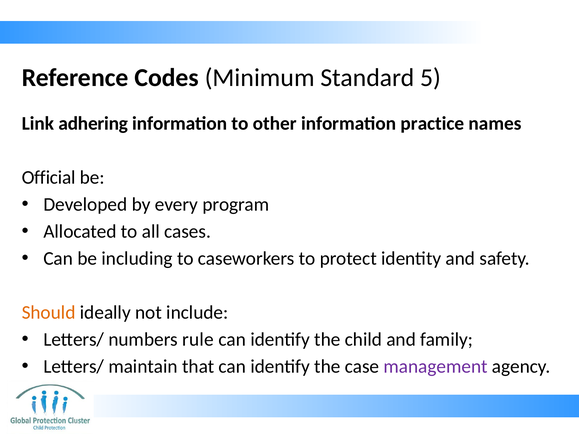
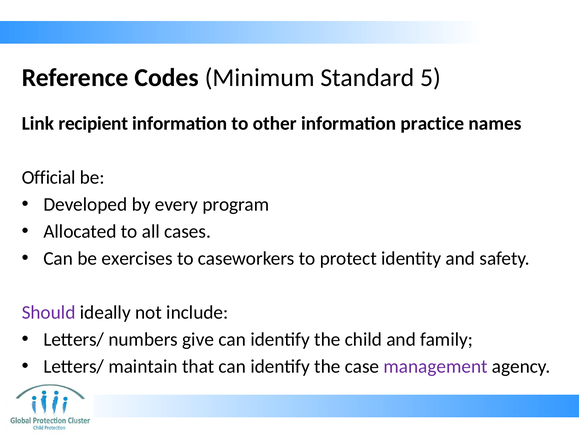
adhering: adhering -> recipient
including: including -> exercises
Should colour: orange -> purple
rule: rule -> give
